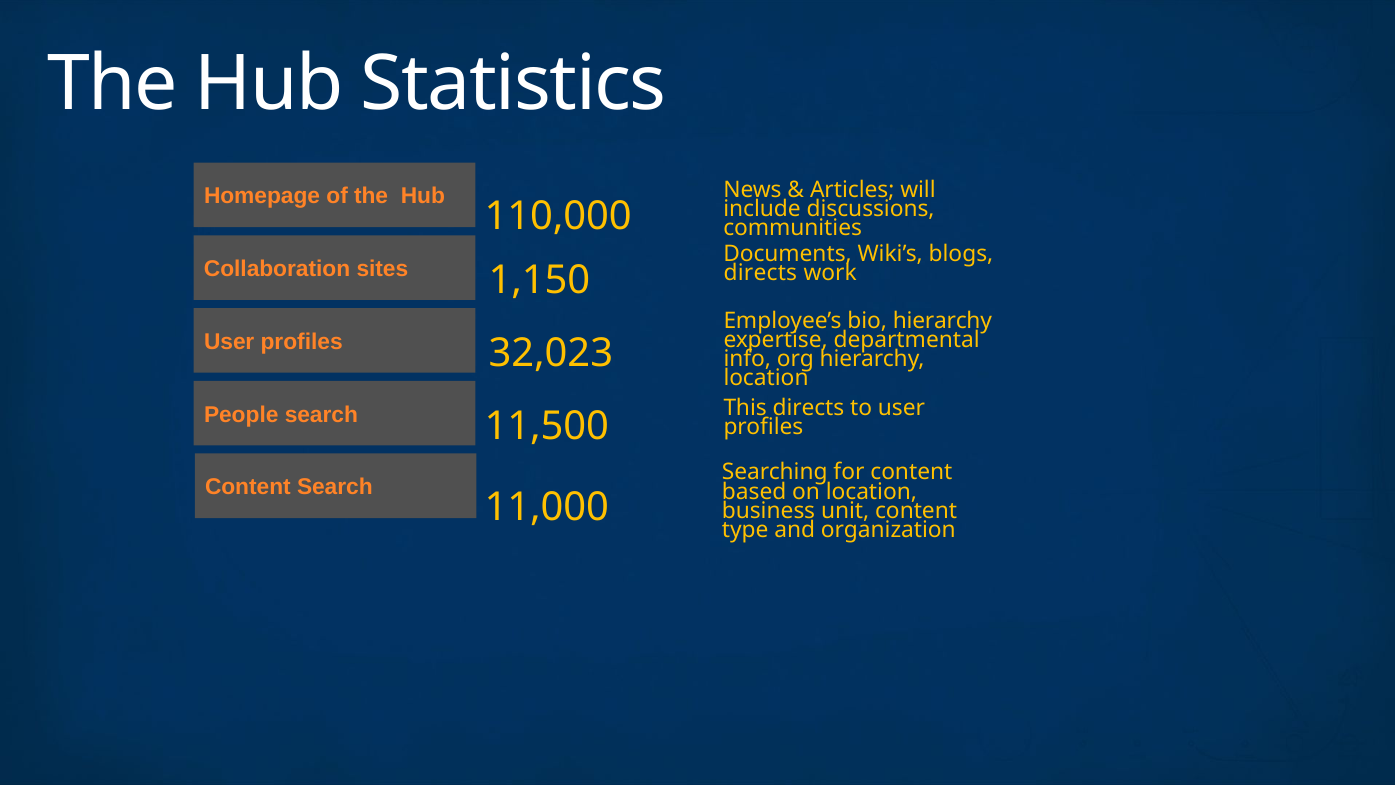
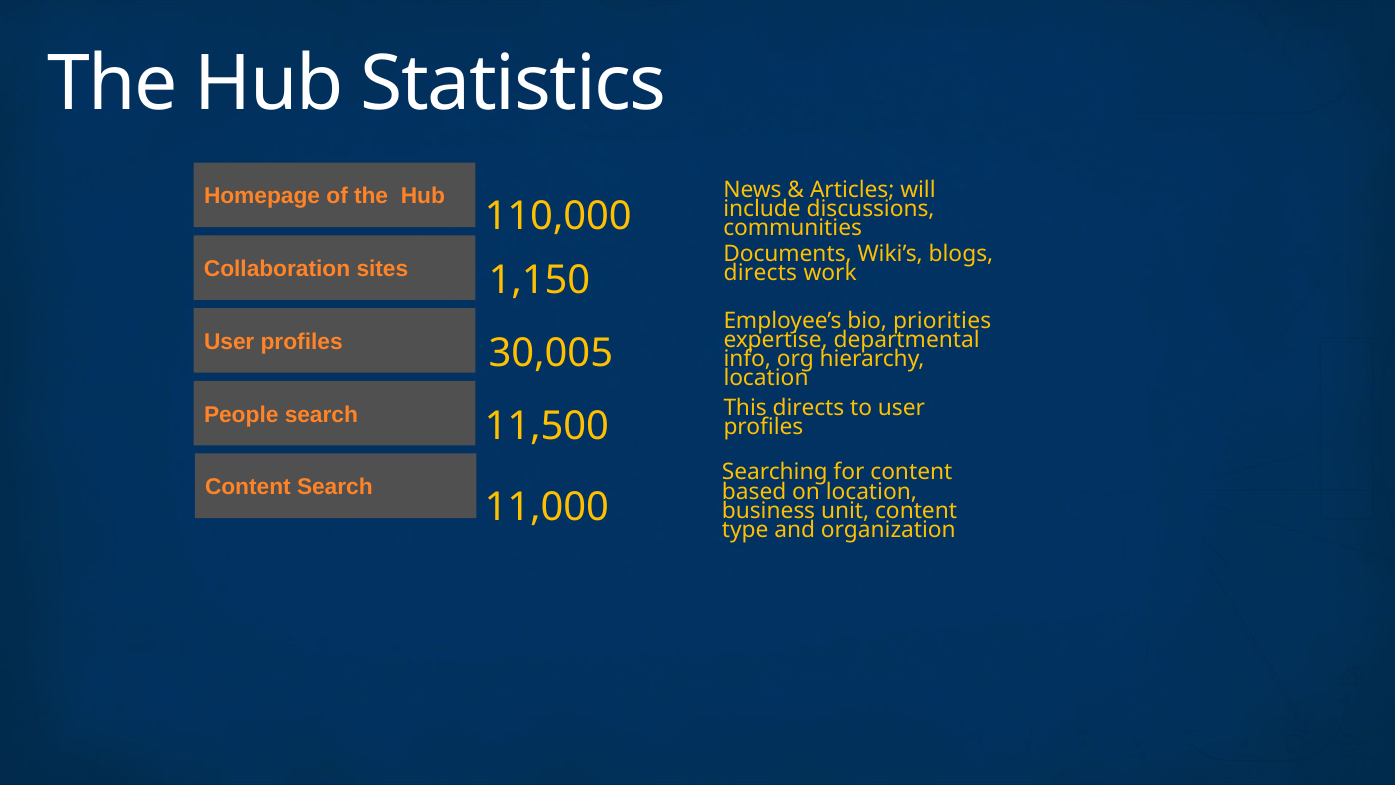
bio hierarchy: hierarchy -> priorities
32,023: 32,023 -> 30,005
